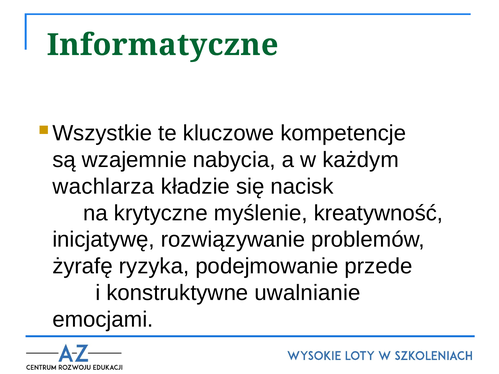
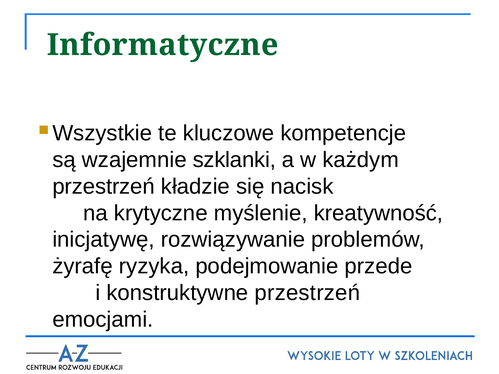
nabycia: nabycia -> szklanki
wachlarza at (103, 187): wachlarza -> przestrzeń
konstruktywne uwalnianie: uwalnianie -> przestrzeń
